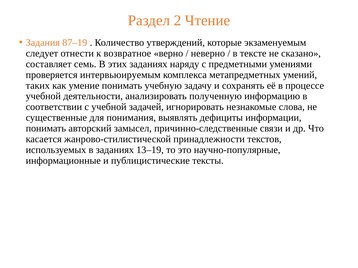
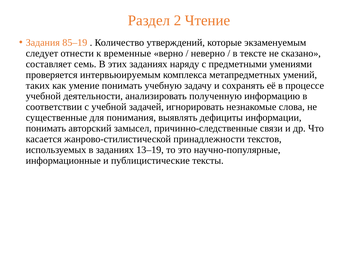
87–19: 87–19 -> 85–19
возвратное: возвратное -> временные
